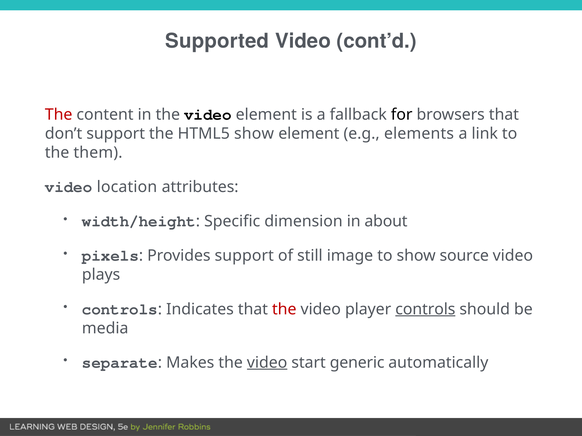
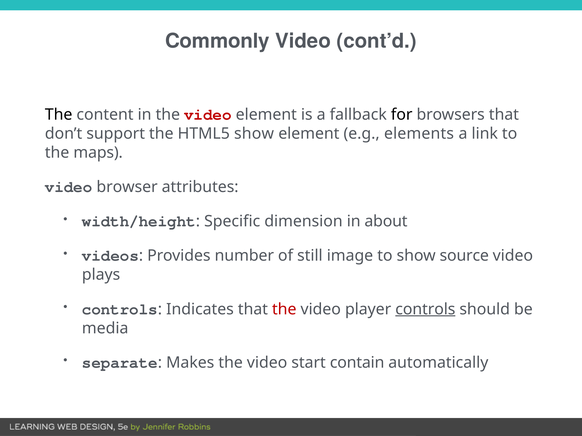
Supported: Supported -> Commonly
The at (59, 115) colour: red -> black
video at (208, 115) colour: black -> red
them: them -> maps
location: location -> browser
pixels: pixels -> videos
Provides support: support -> number
video at (267, 363) underline: present -> none
generic: generic -> contain
